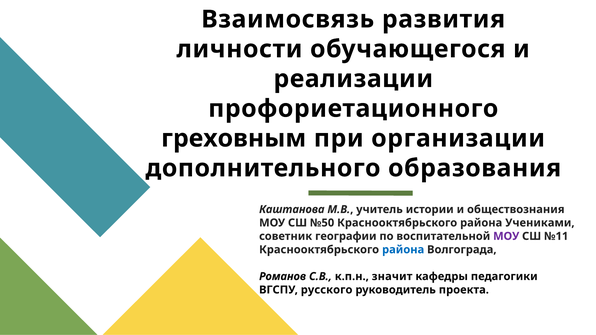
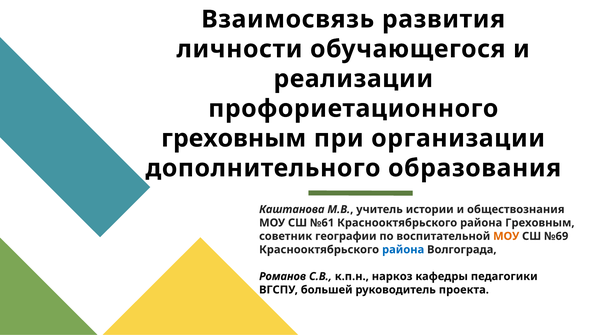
№50: №50 -> №61
района Учениками: Учениками -> Греховным
МОУ at (506, 236) colour: purple -> orange
№11: №11 -> №69
значит: значит -> наркоз
русского: русского -> большей
